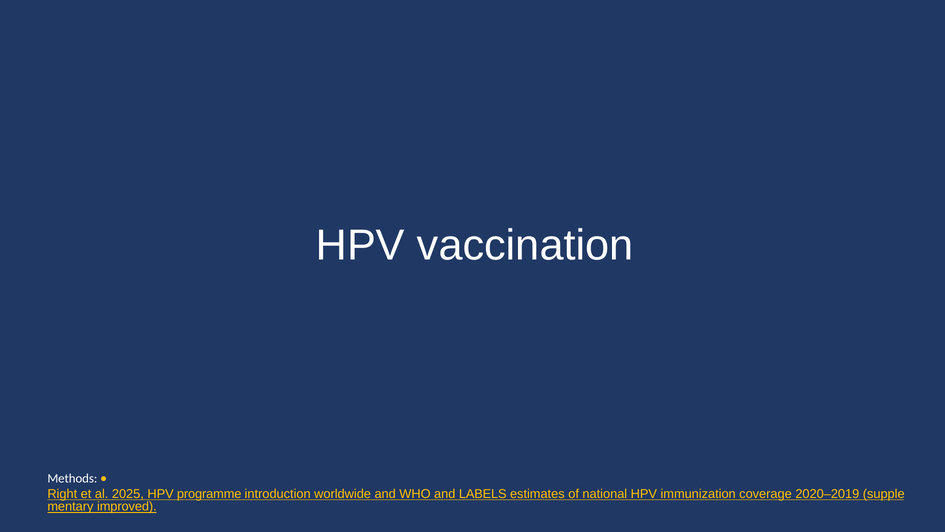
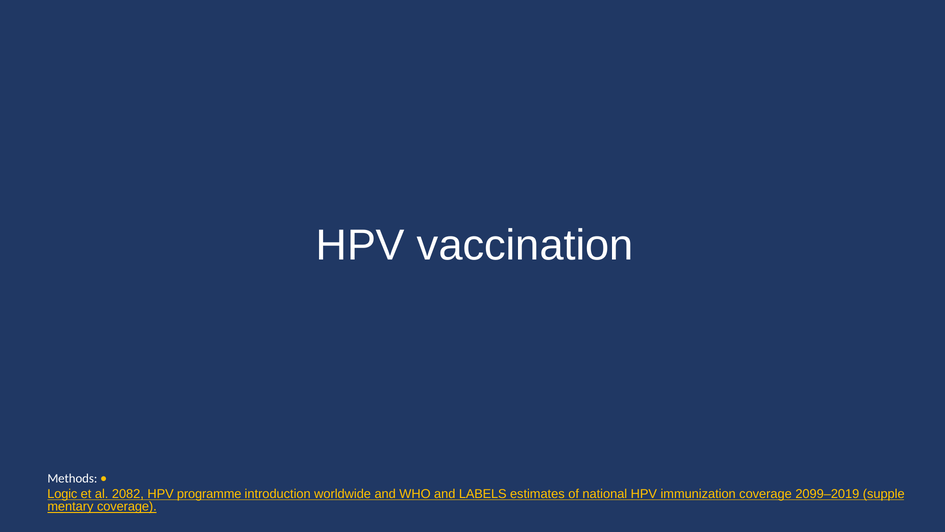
Right: Right -> Logic
2025: 2025 -> 2082
2020–2019: 2020–2019 -> 2099–2019
improved at (127, 506): improved -> coverage
